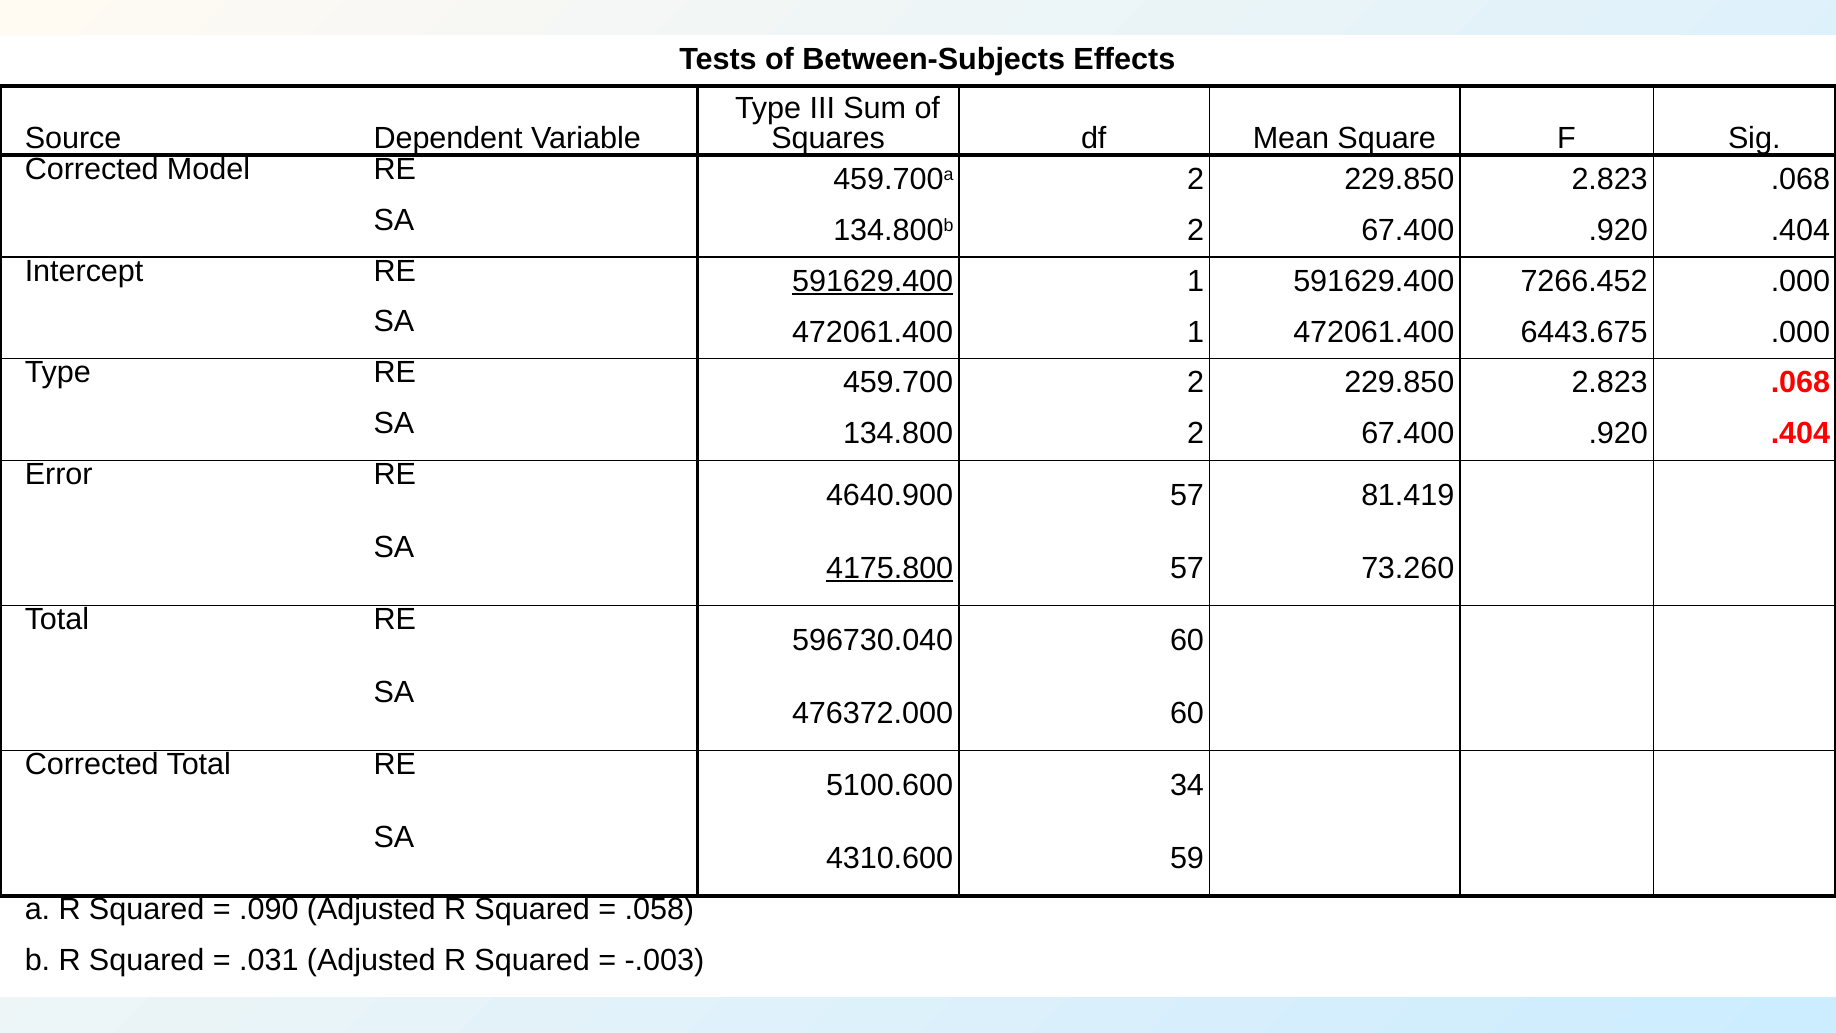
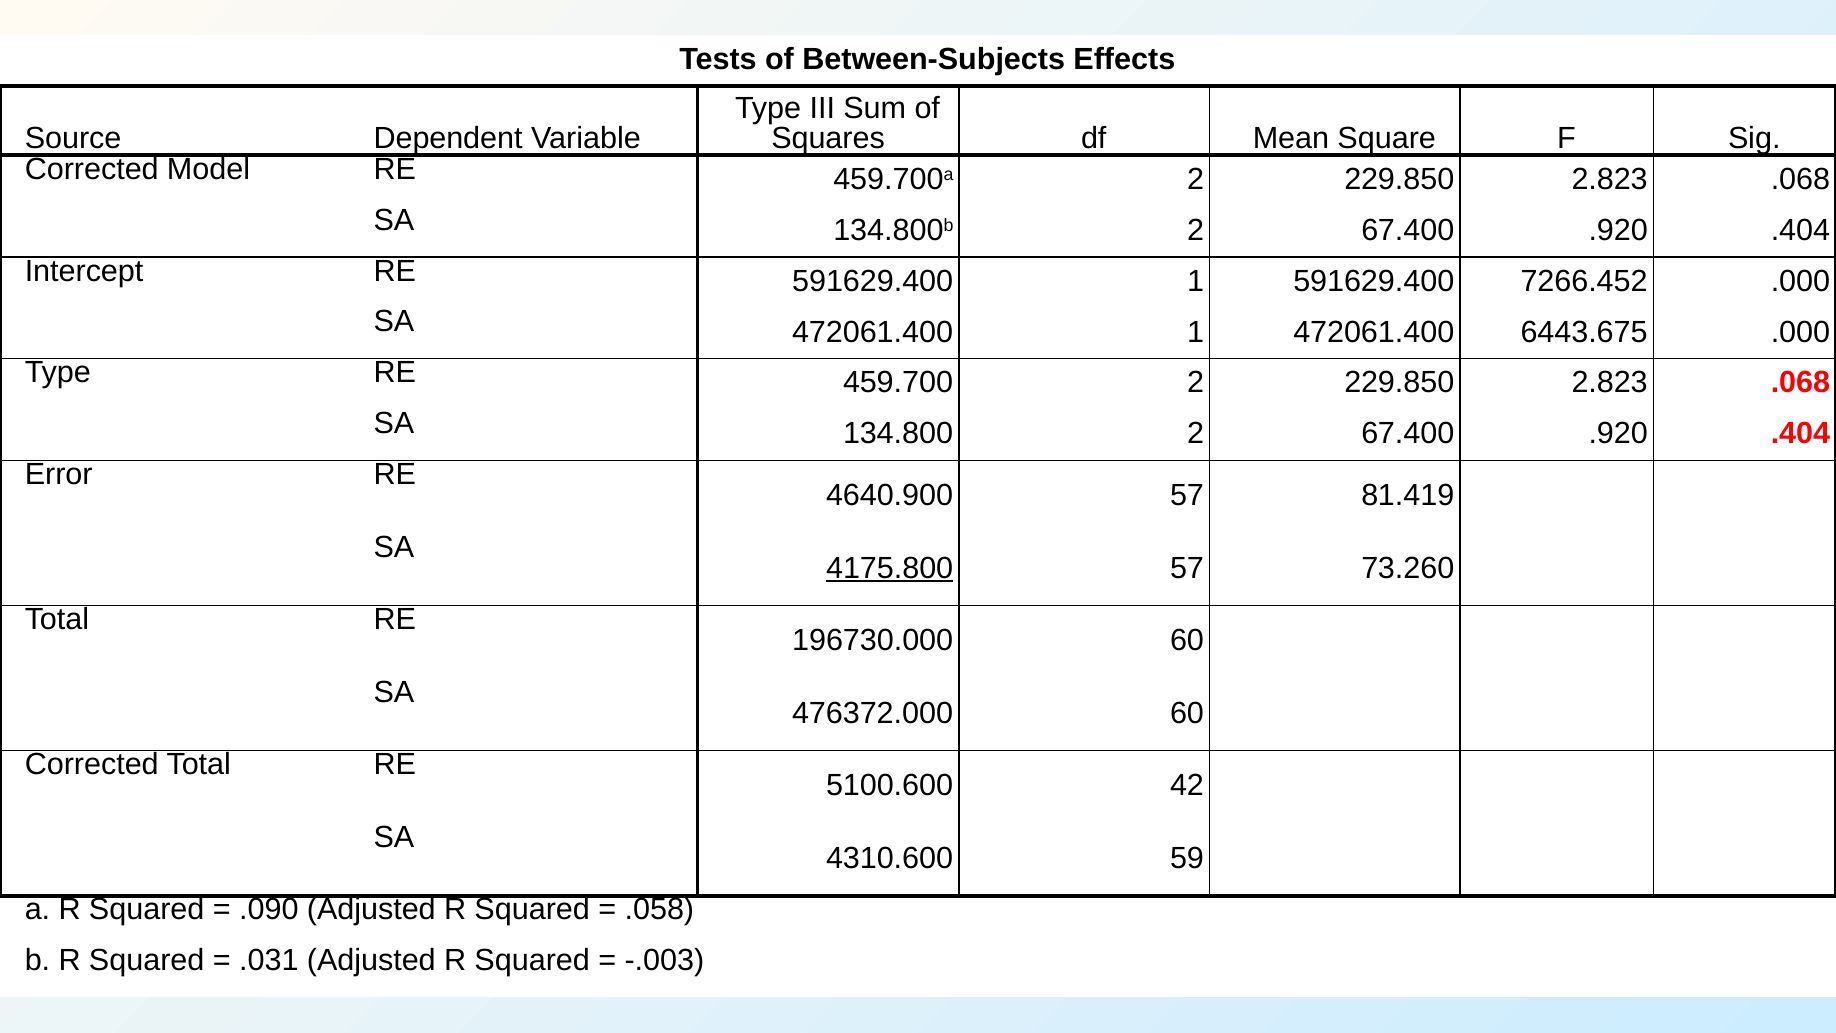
591629.400 at (873, 281) underline: present -> none
596730.040: 596730.040 -> 196730.000
34: 34 -> 42
